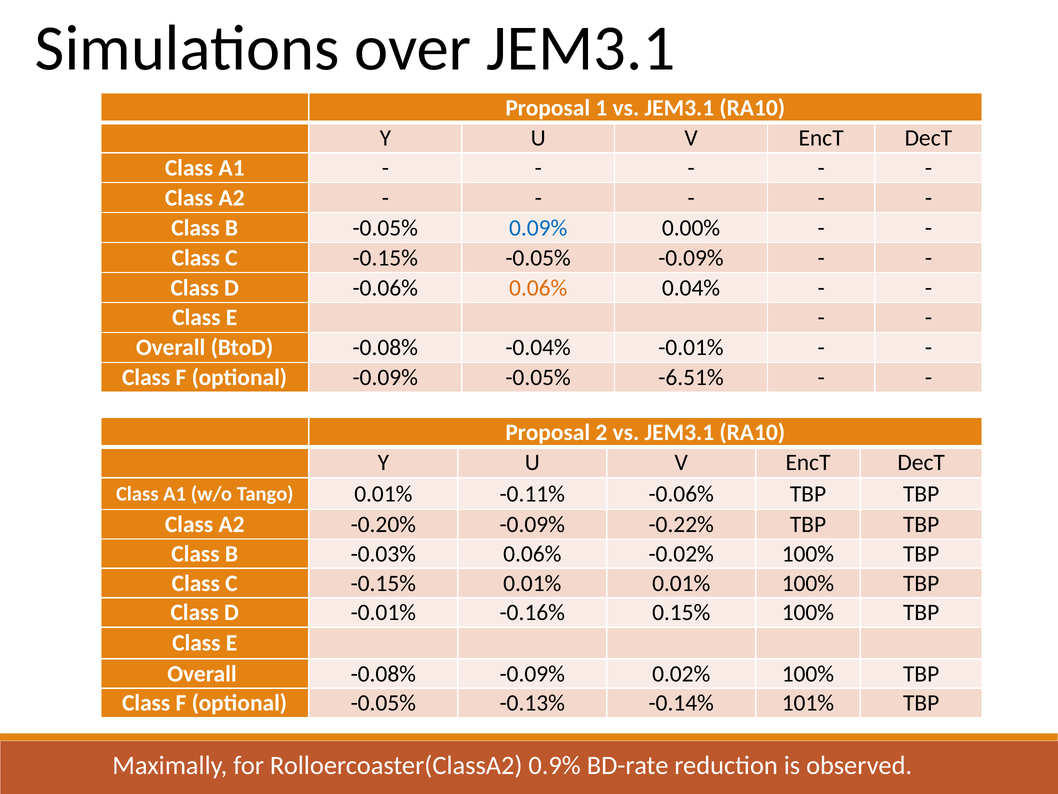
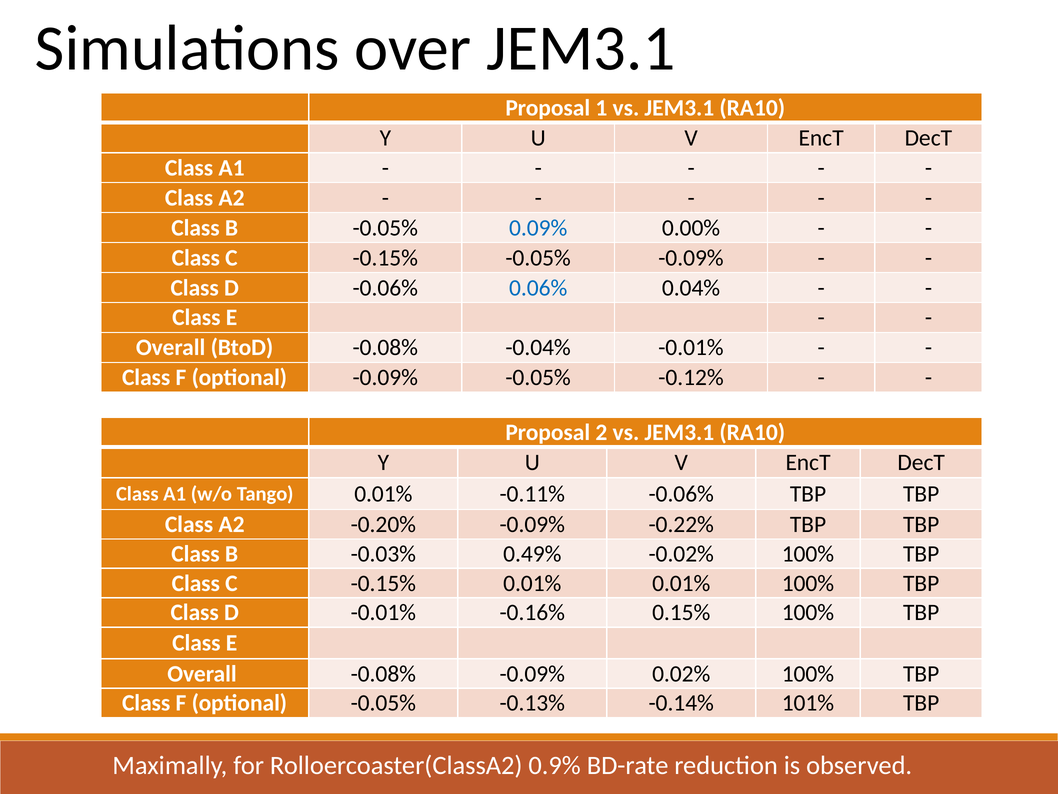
0.06% at (538, 288) colour: orange -> blue
-6.51%: -6.51% -> -0.12%
-0.03% 0.06%: 0.06% -> 0.49%
